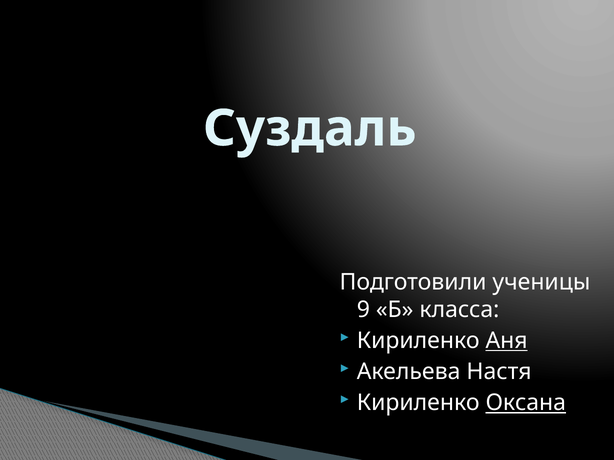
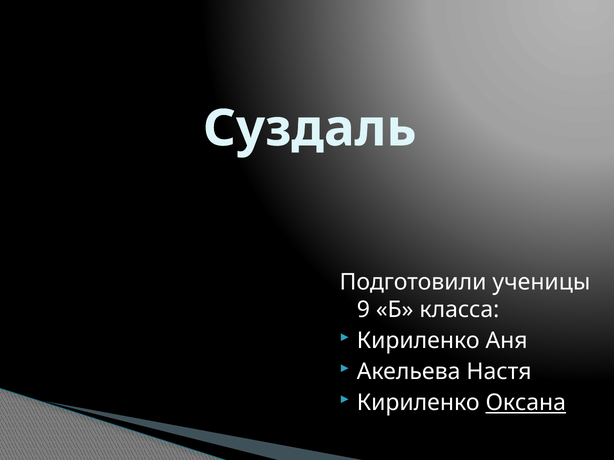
Аня underline: present -> none
